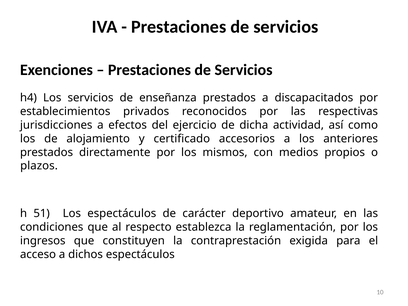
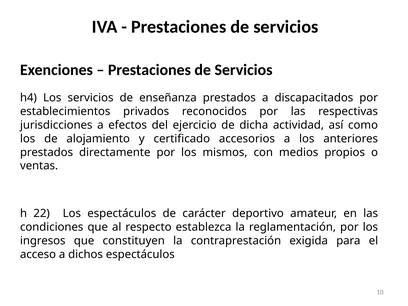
plazos: plazos -> ventas
51: 51 -> 22
